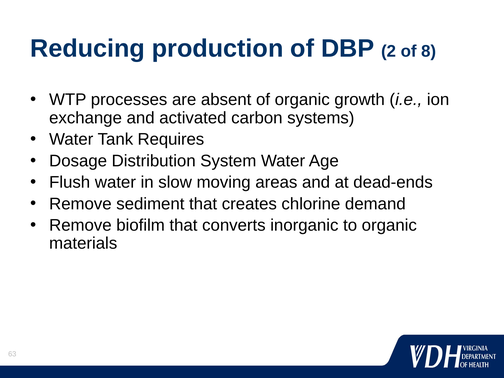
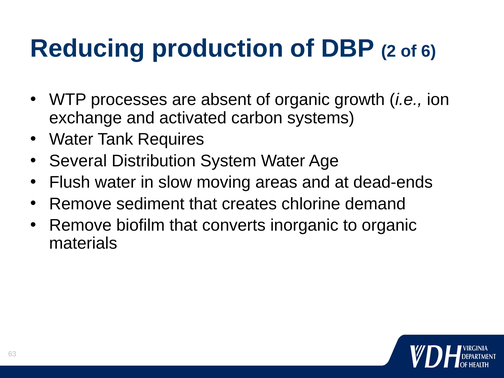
8: 8 -> 6
Dosage: Dosage -> Several
